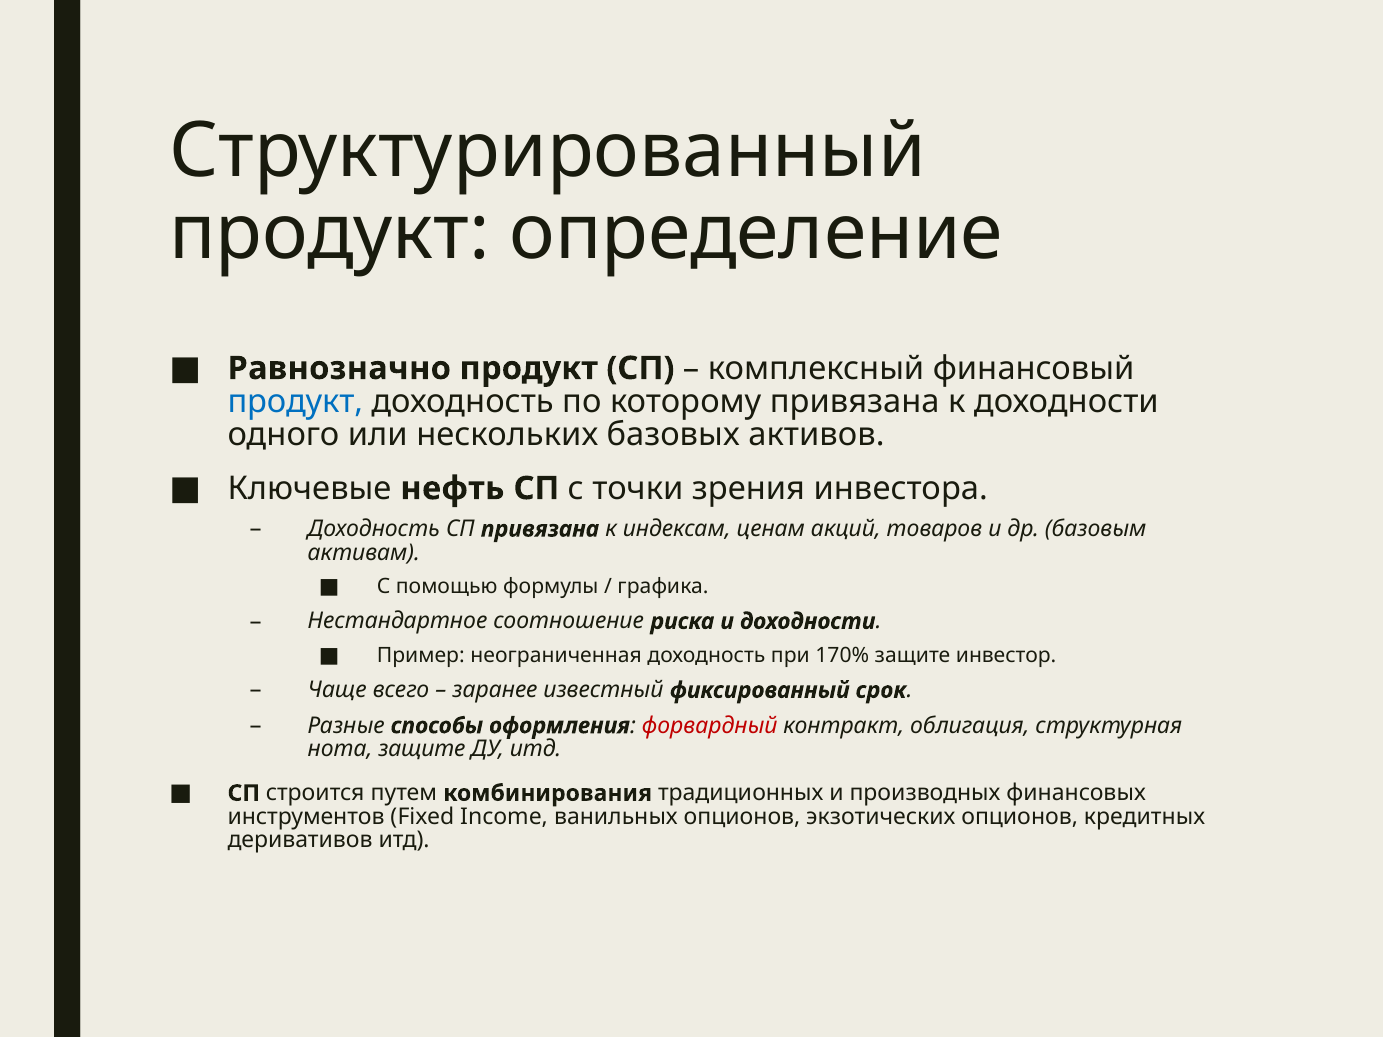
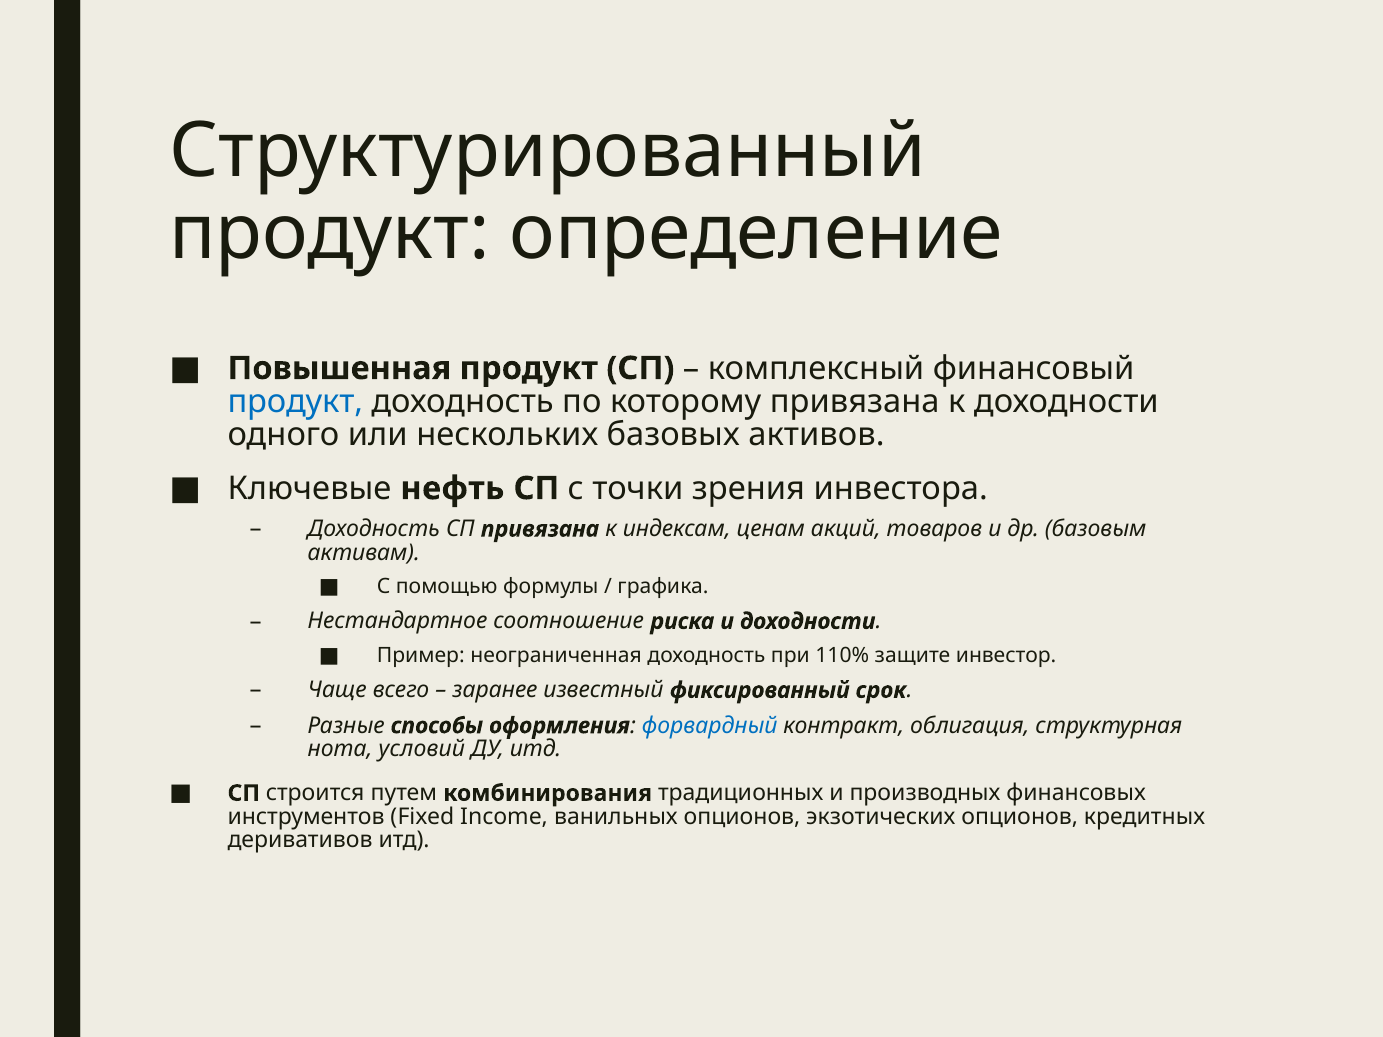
Равнозначно: Равнозначно -> Повышенная
170%: 170% -> 110%
форвардный colour: red -> blue
нота защите: защите -> условий
